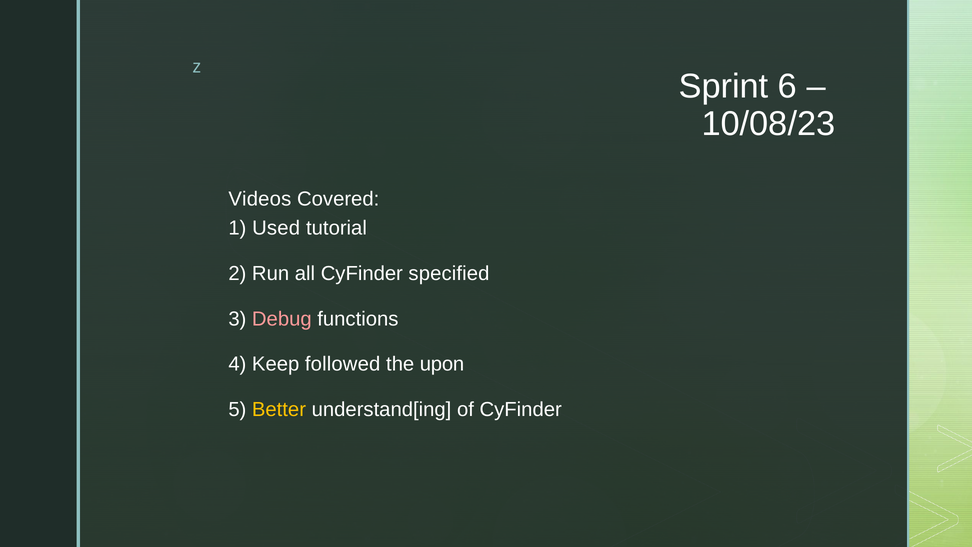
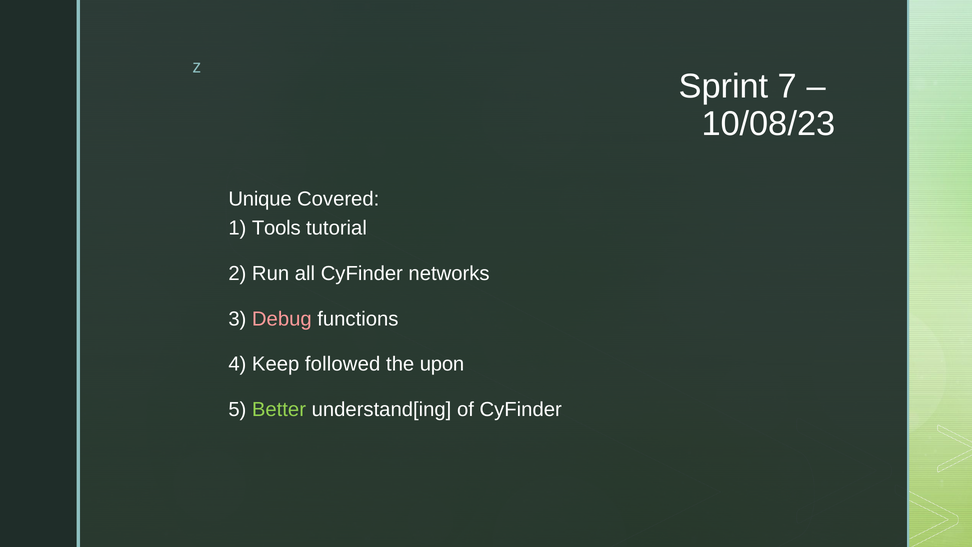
6: 6 -> 7
Videos: Videos -> Unique
Used: Used -> Tools
specified: specified -> networks
Better colour: yellow -> light green
